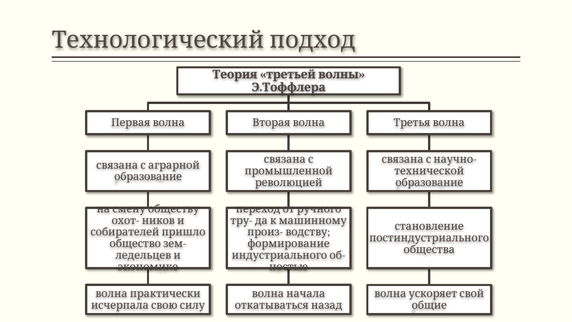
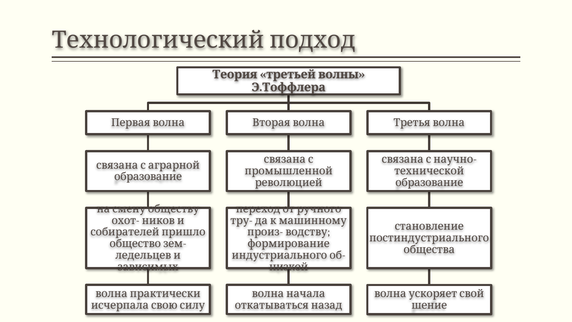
экономике: экономике -> зависимых
ностью: ностью -> низкой
общие: общие -> шение
